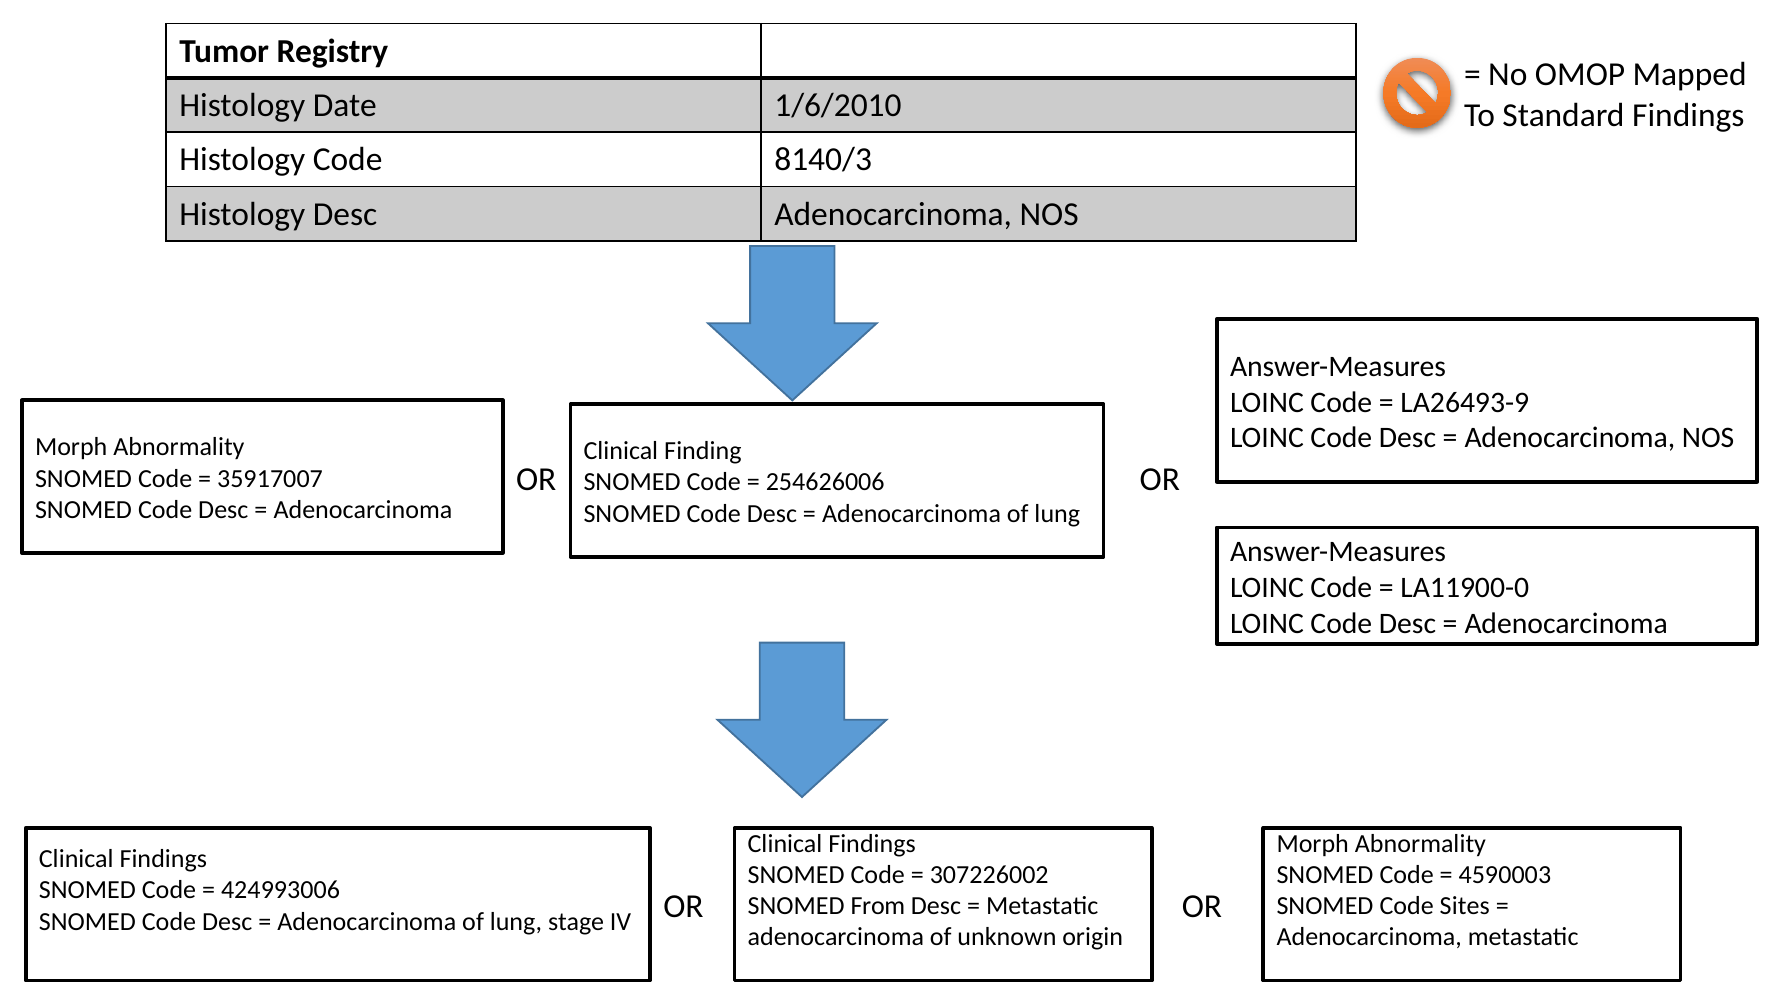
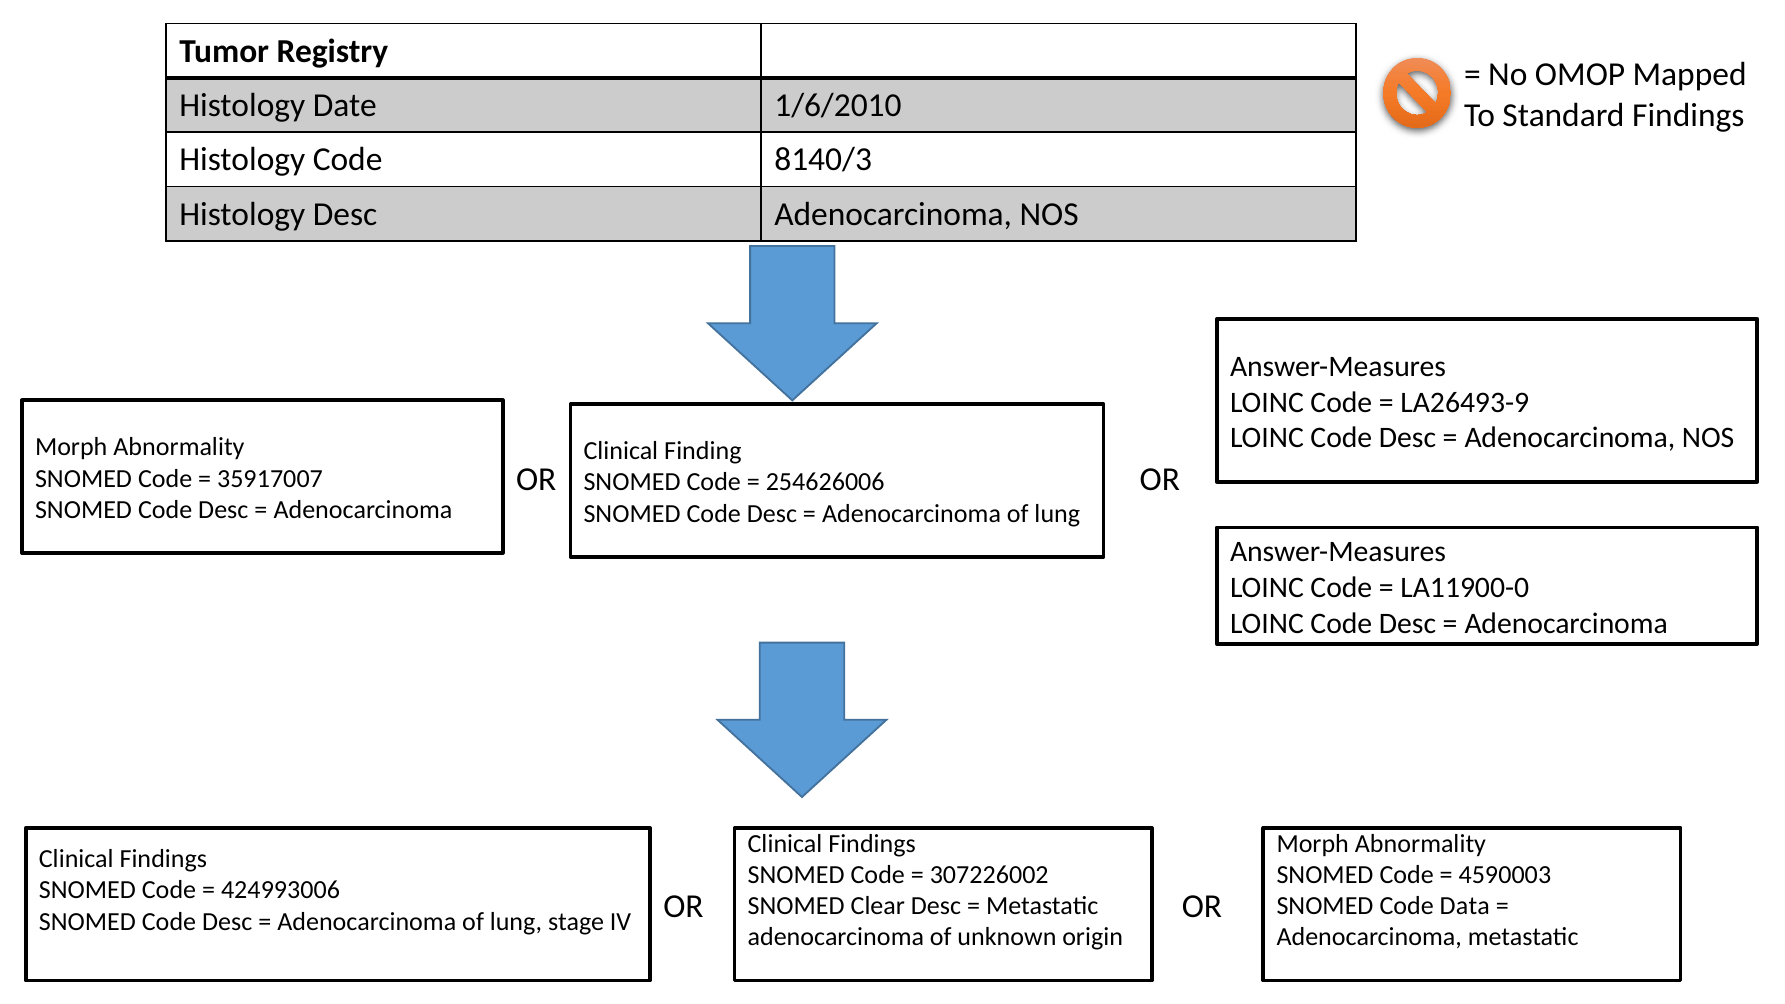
From: From -> Clear
Sites: Sites -> Data
